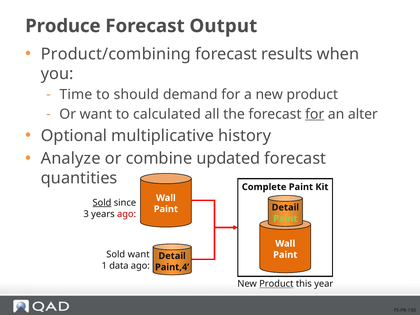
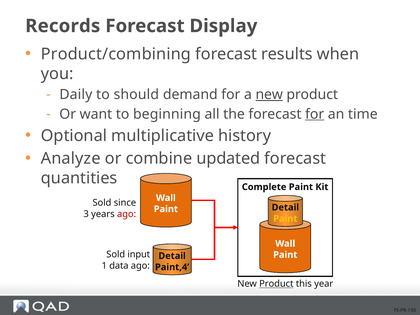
Produce: Produce -> Records
Output: Output -> Display
Time: Time -> Daily
new at (269, 94) underline: none -> present
calculated: calculated -> beginning
alter: alter -> time
Sold at (102, 203) underline: present -> none
Paint at (285, 219) colour: light green -> yellow
Sold want: want -> input
